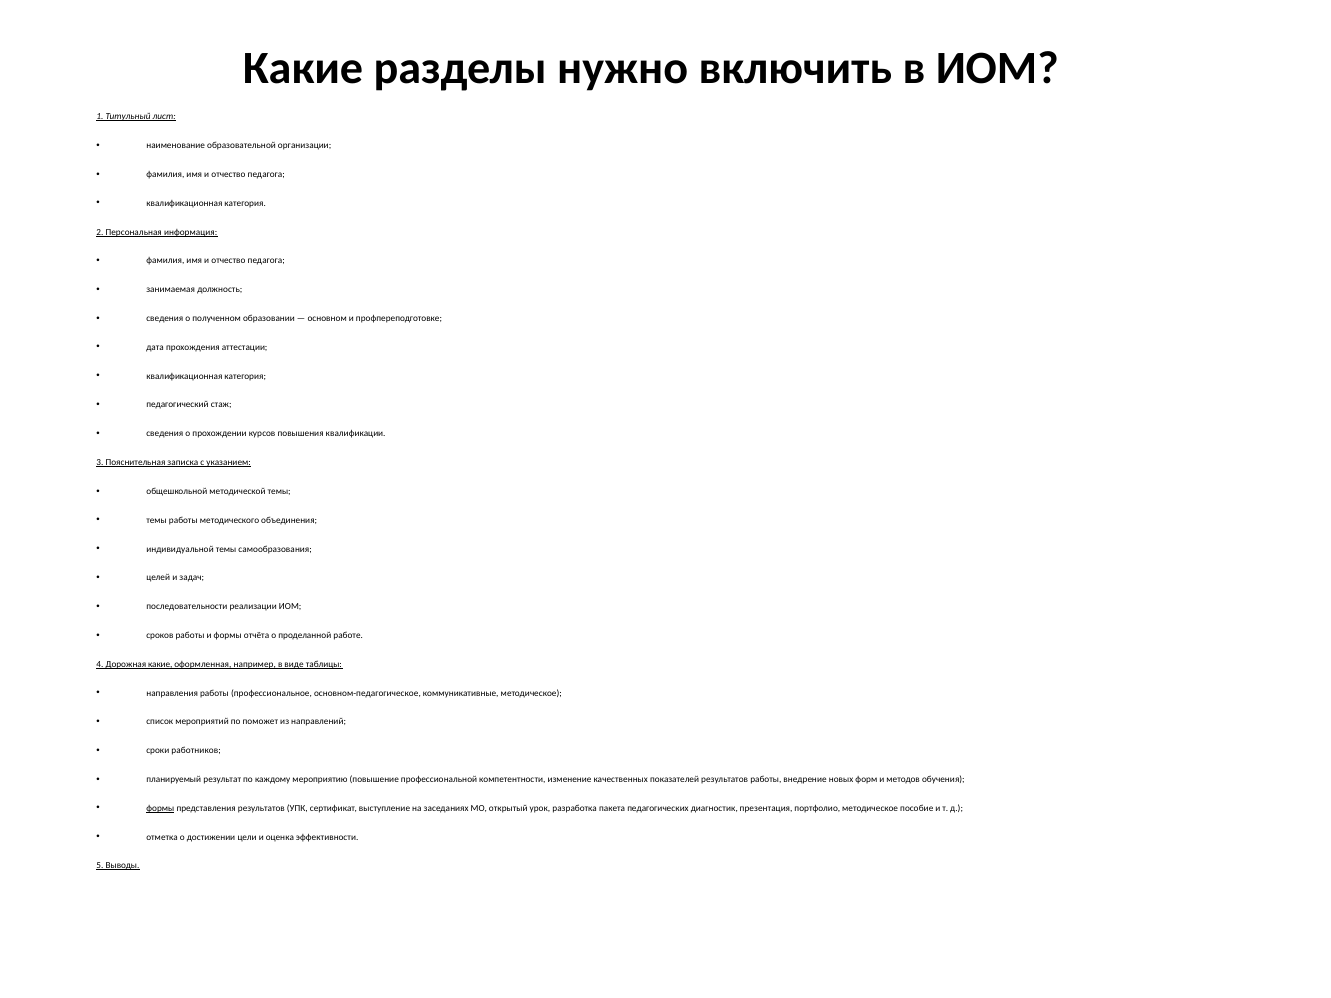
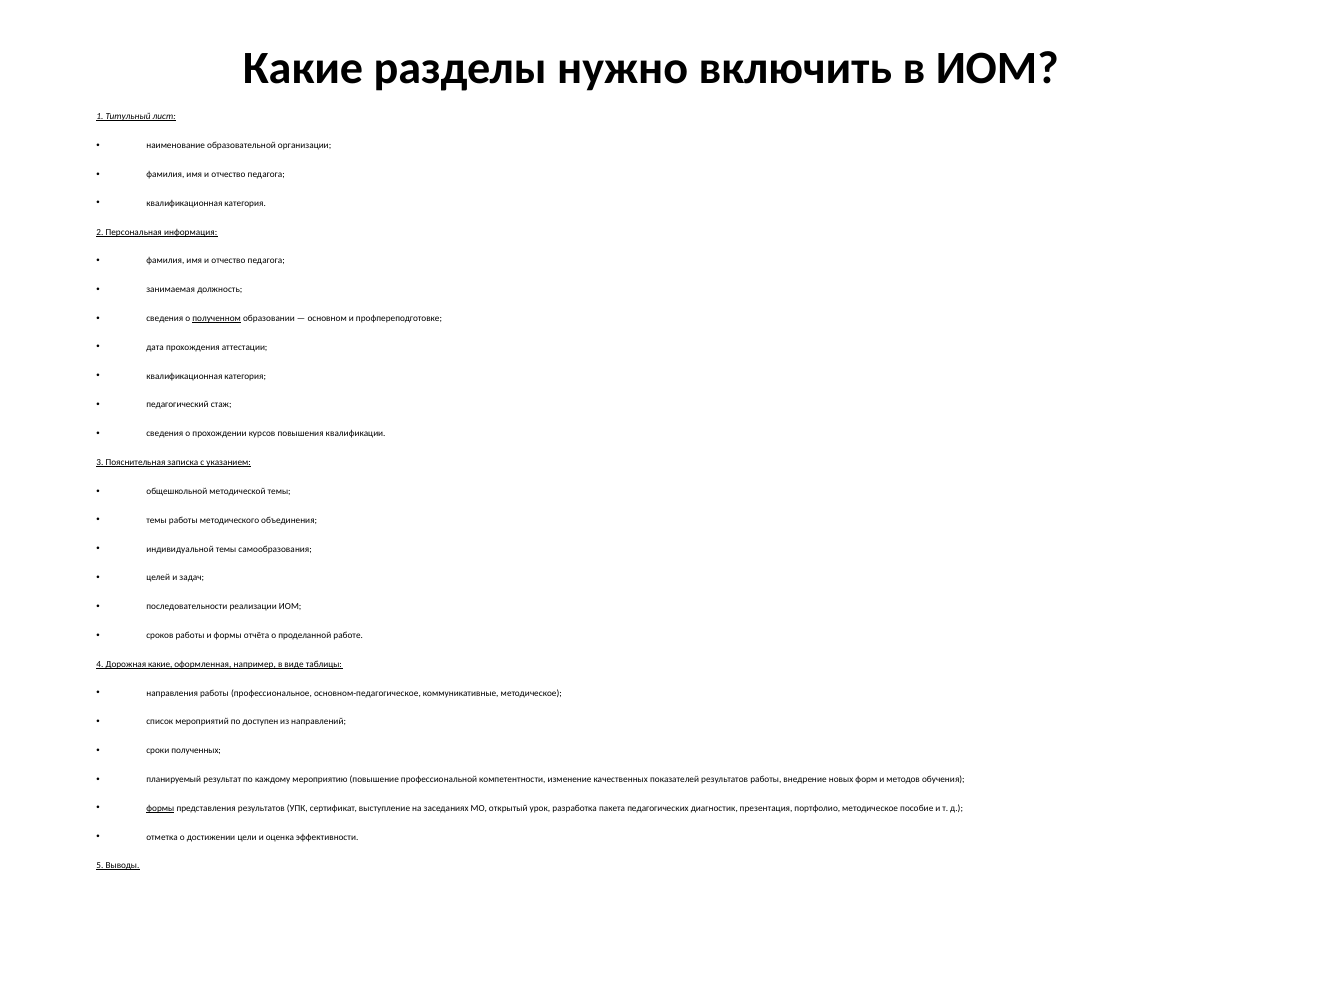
полученном underline: none -> present
поможет: поможет -> доступен
работников: работников -> полученных
